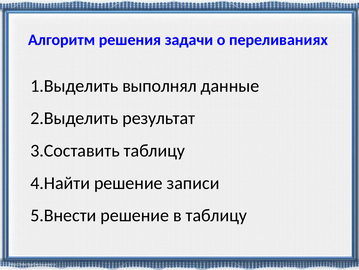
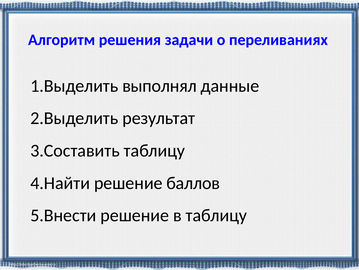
записи: записи -> баллов
